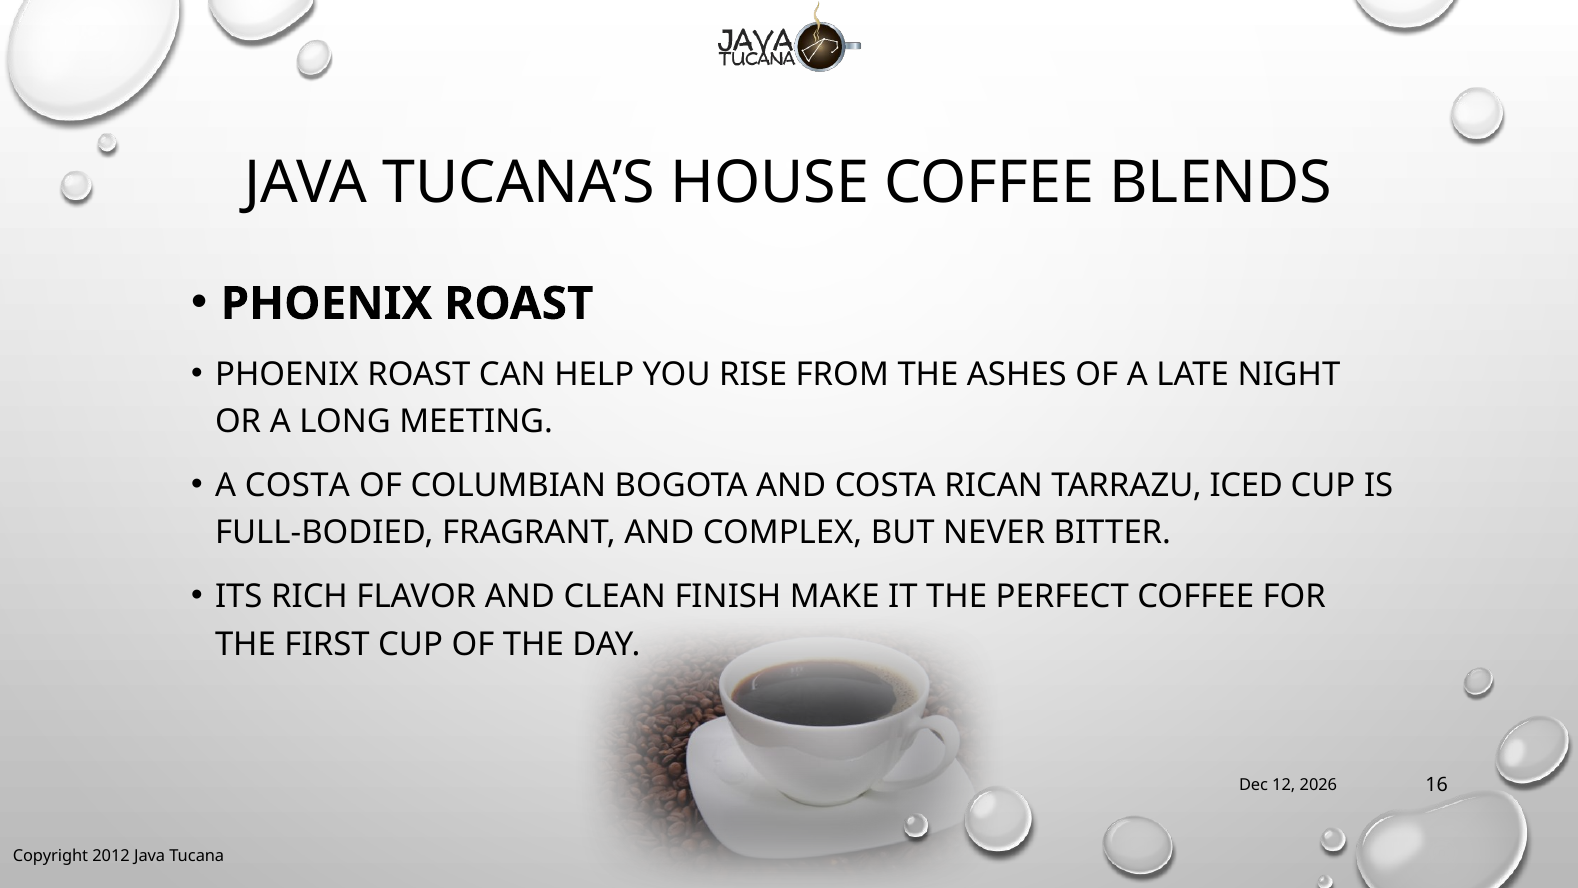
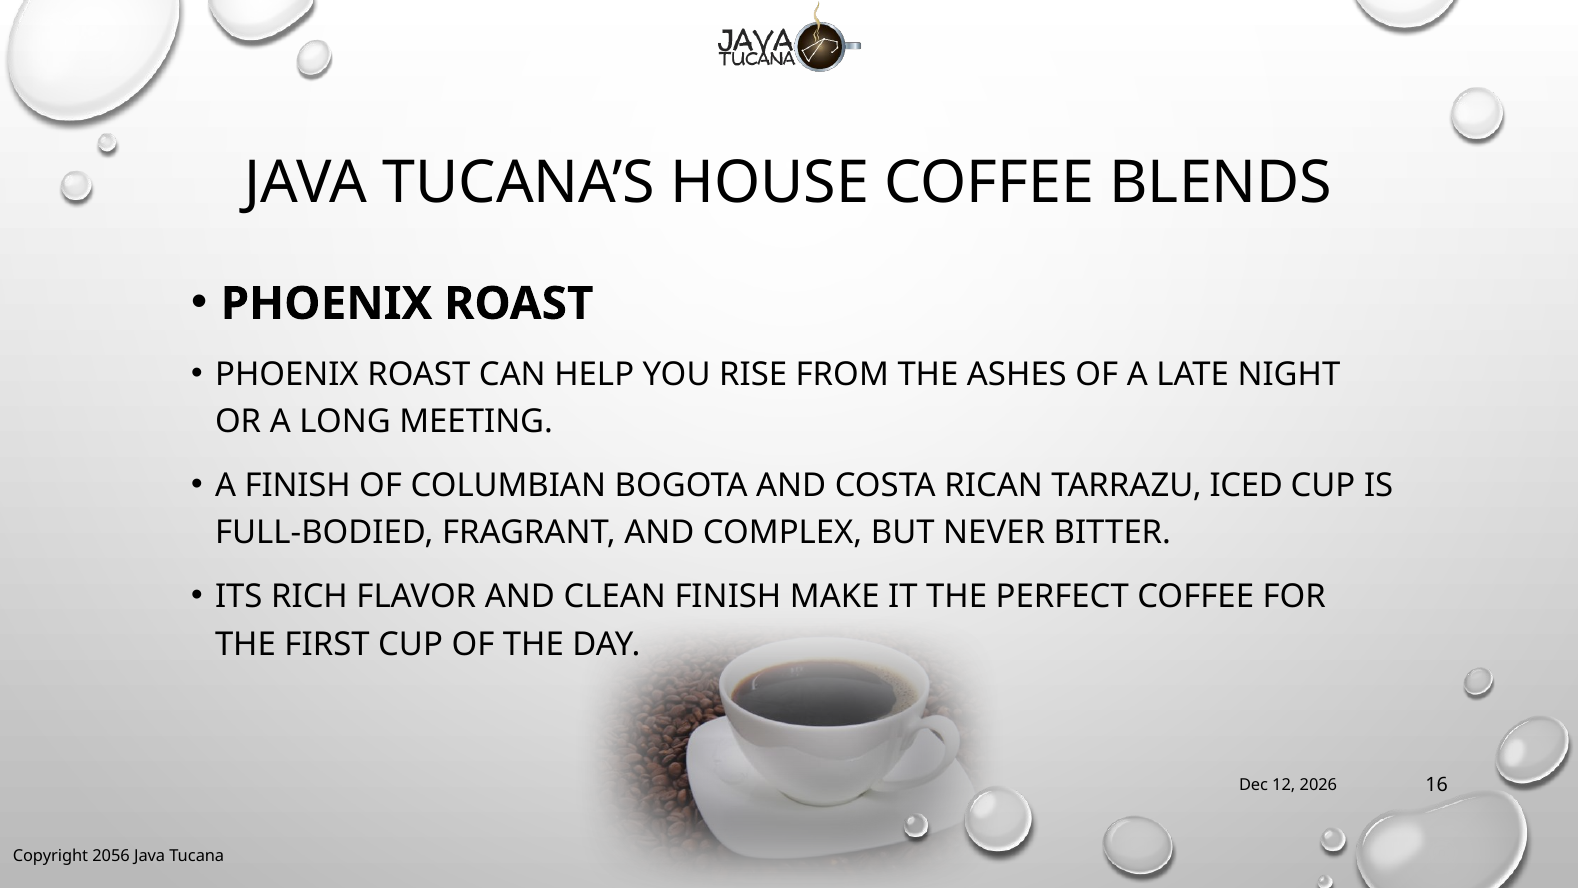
A COSTA: COSTA -> FINISH
2012: 2012 -> 2056
